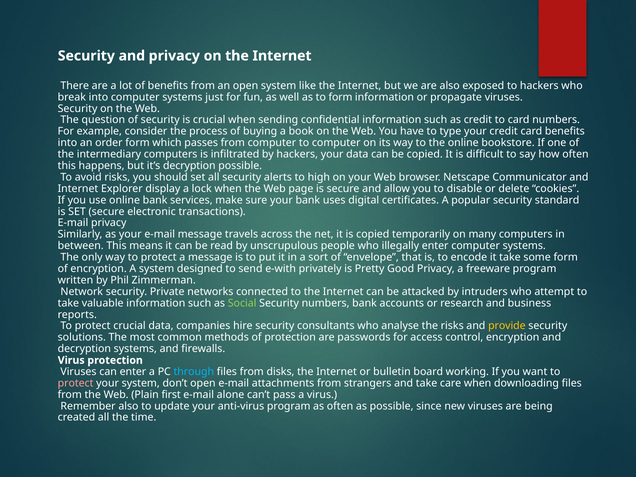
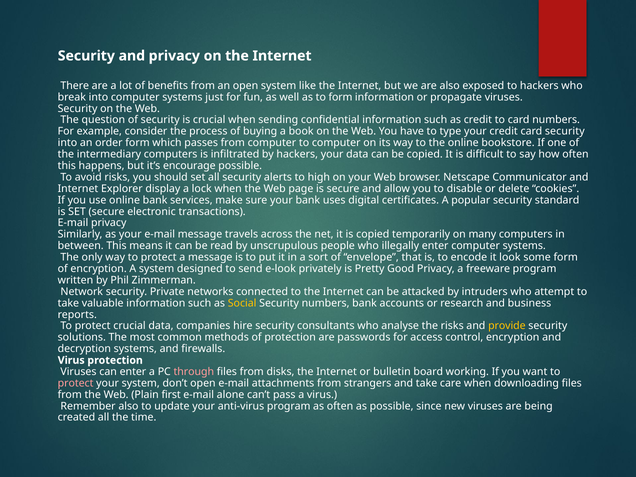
card benefits: benefits -> security
it’s decryption: decryption -> encourage
it take: take -> look
e-with: e-with -> e-look
Social colour: light green -> yellow
through colour: light blue -> pink
